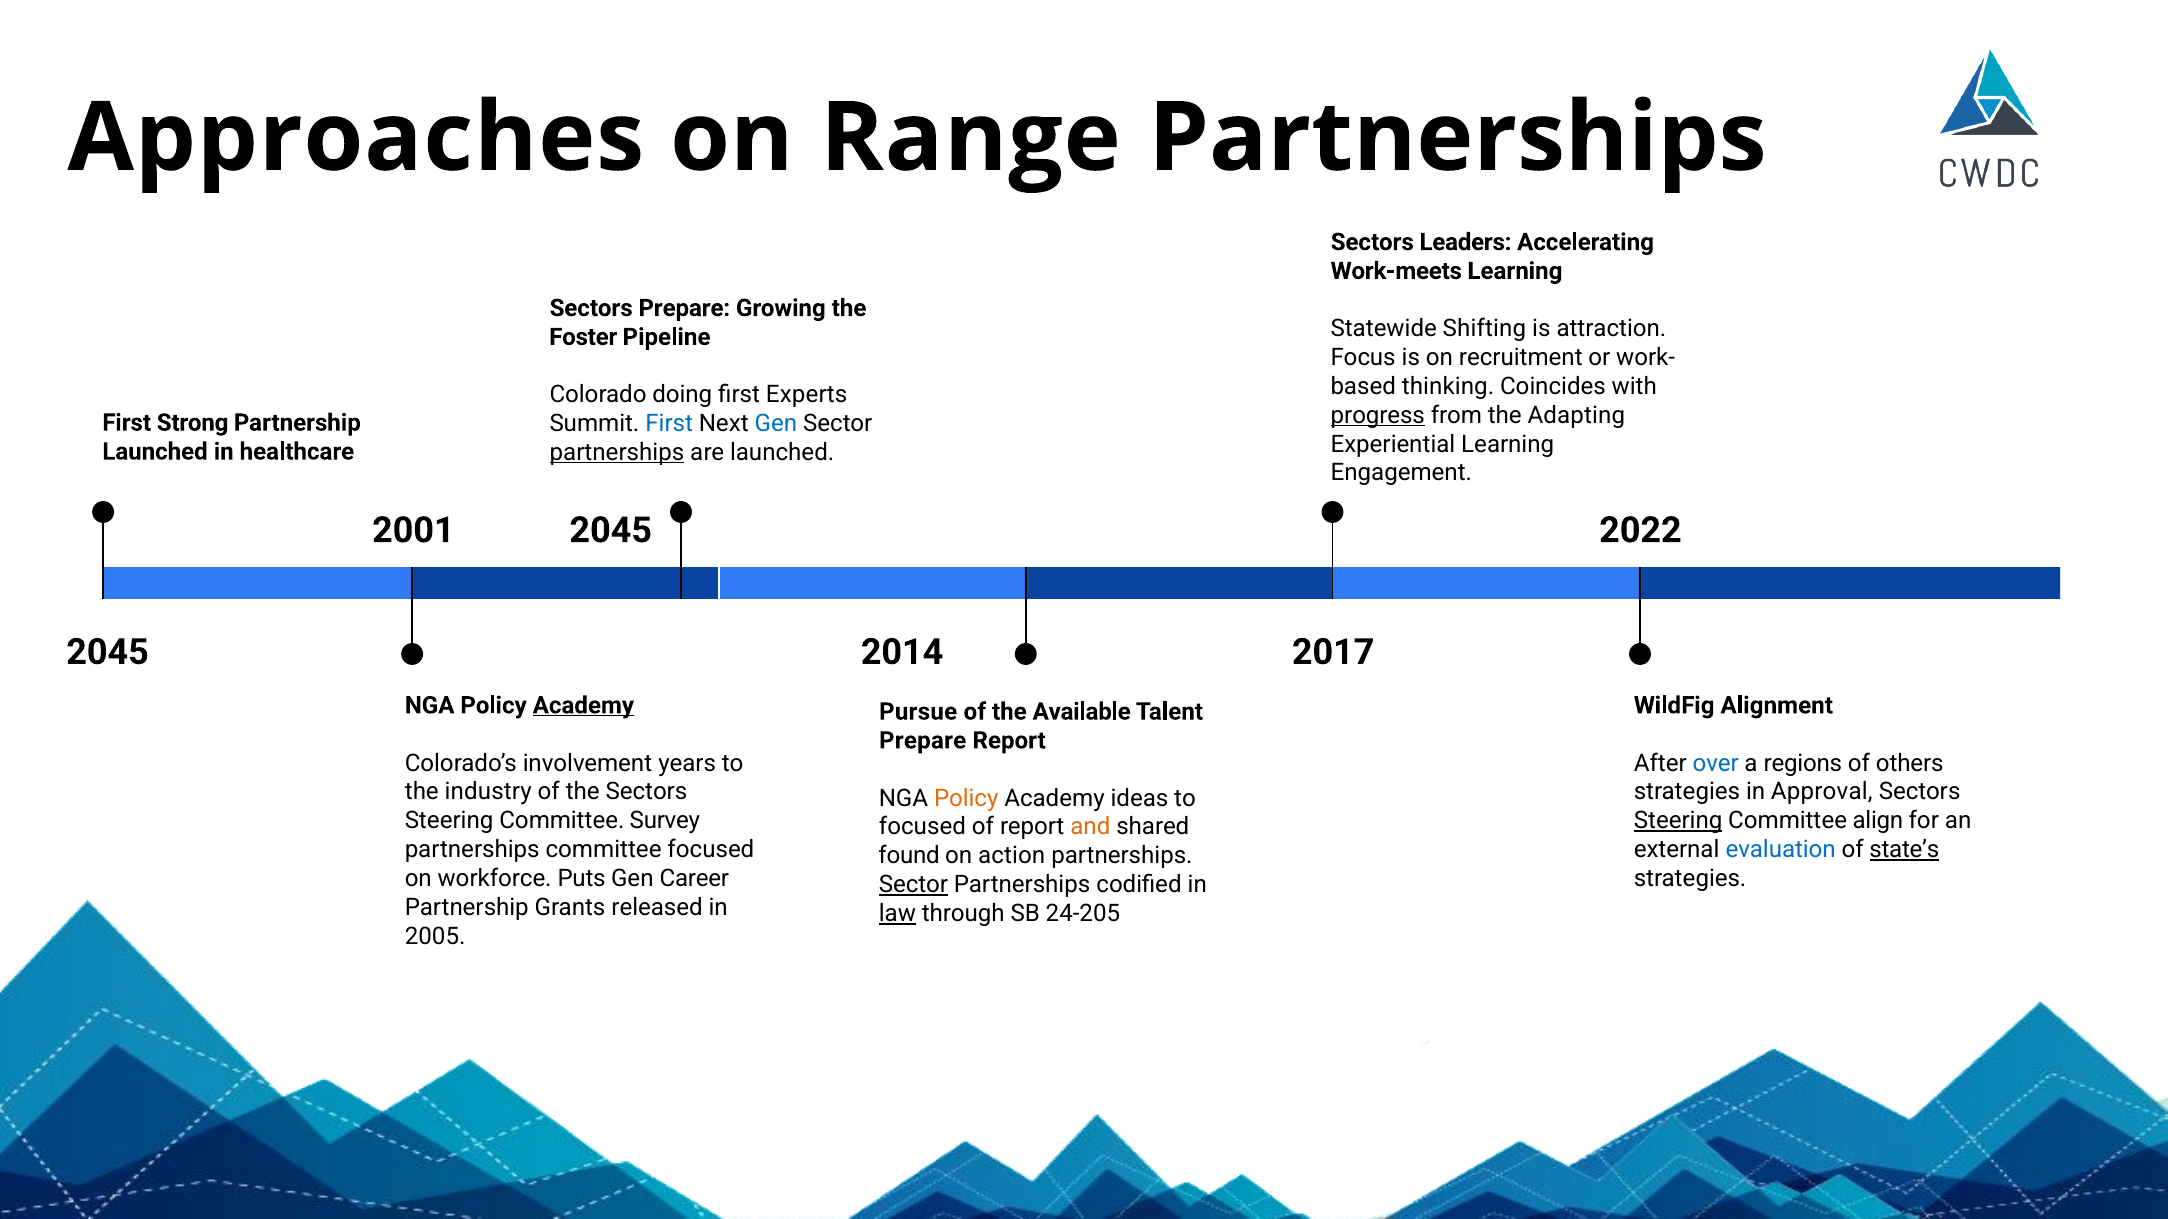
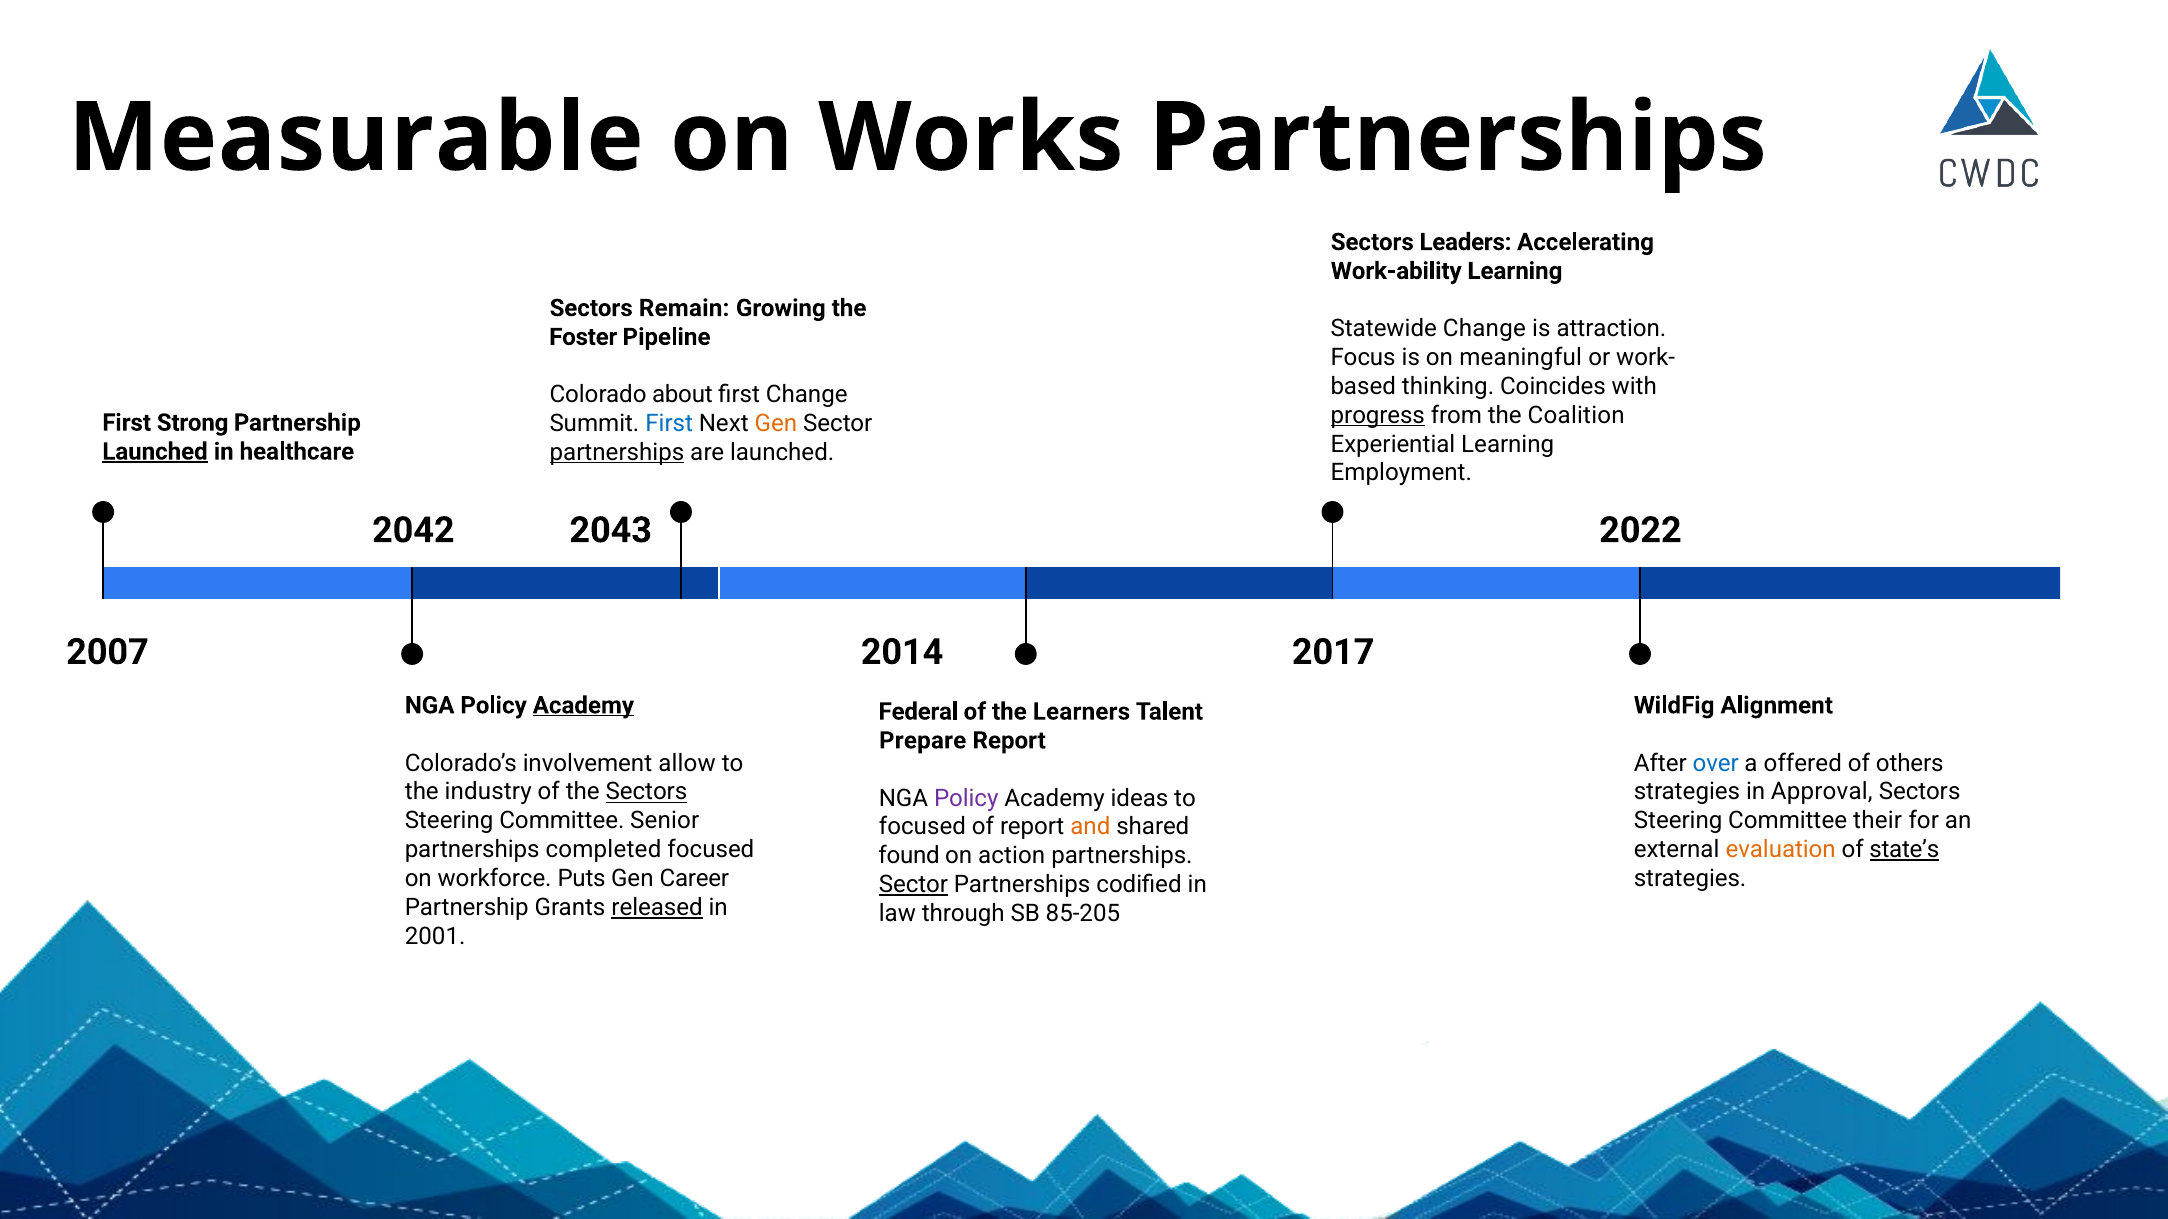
Approaches: Approaches -> Measurable
Range: Range -> Works
Work-meets: Work-meets -> Work-ability
Sectors Prepare: Prepare -> Remain
Statewide Shifting: Shifting -> Change
recruitment: recruitment -> meaningful
doing: doing -> about
first Experts: Experts -> Change
Adapting: Adapting -> Coalition
Gen at (776, 424) colour: blue -> orange
Launched at (155, 452) underline: none -> present
Engagement: Engagement -> Employment
2001: 2001 -> 2042
2045 at (611, 530): 2045 -> 2043
2045 at (107, 652): 2045 -> 2007
Pursue: Pursue -> Federal
Available: Available -> Learners
years: years -> allow
regions: regions -> offered
Sectors at (646, 792) underline: none -> present
Policy at (966, 798) colour: orange -> purple
Survey: Survey -> Senior
Steering at (1678, 821) underline: present -> none
align: align -> their
partnerships committee: committee -> completed
evaluation colour: blue -> orange
released underline: none -> present
law underline: present -> none
24-205: 24-205 -> 85-205
2005: 2005 -> 2001
